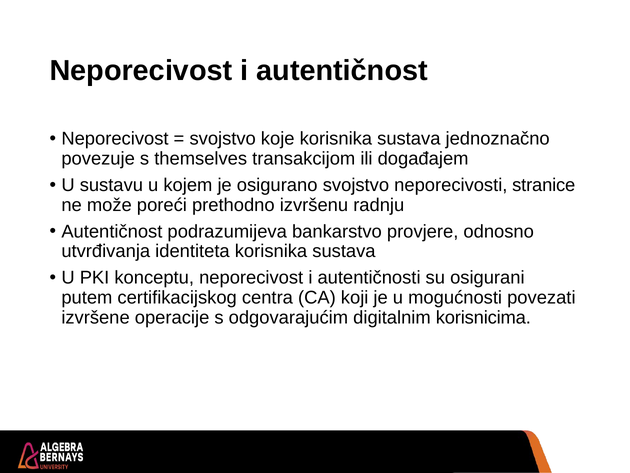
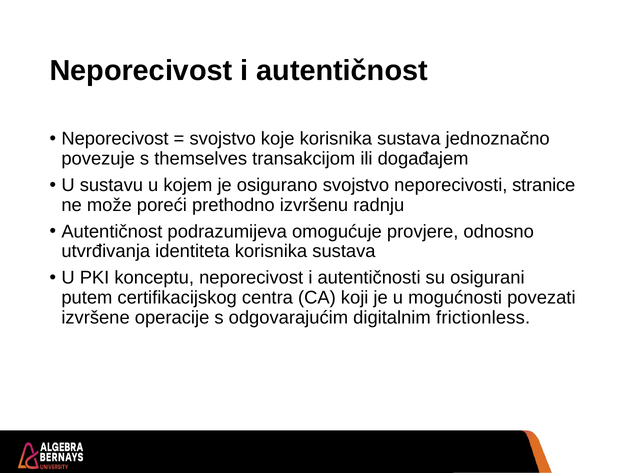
bankarstvo: bankarstvo -> omogućuje
korisnicima: korisnicima -> frictionless
